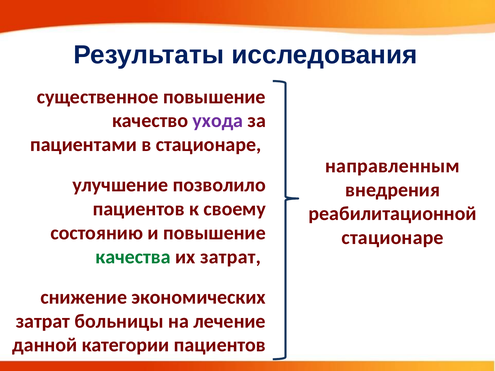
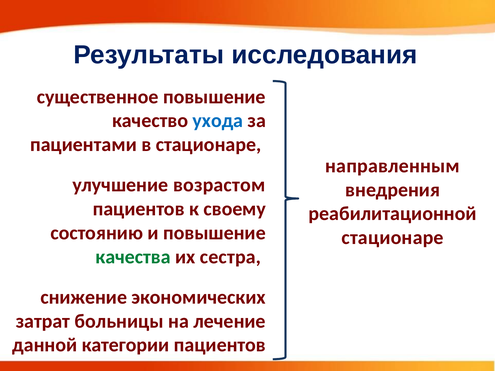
ухода colour: purple -> blue
позволило: позволило -> возрастом
их затрат: затрат -> сестра
